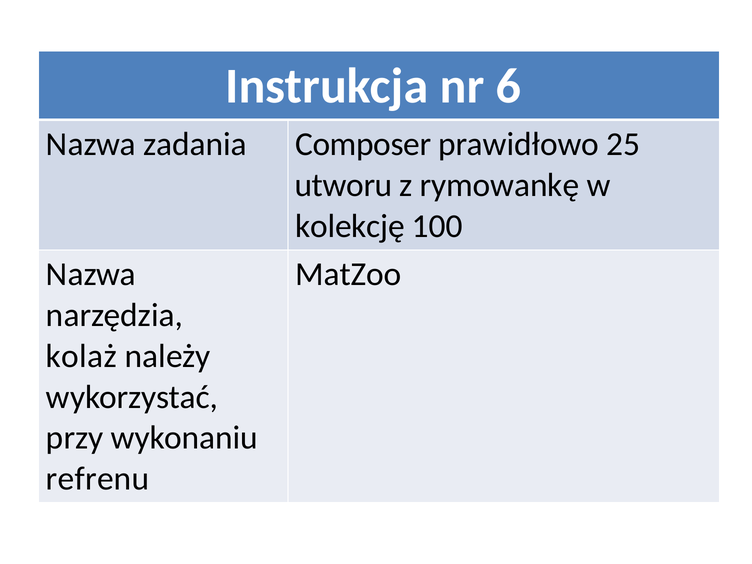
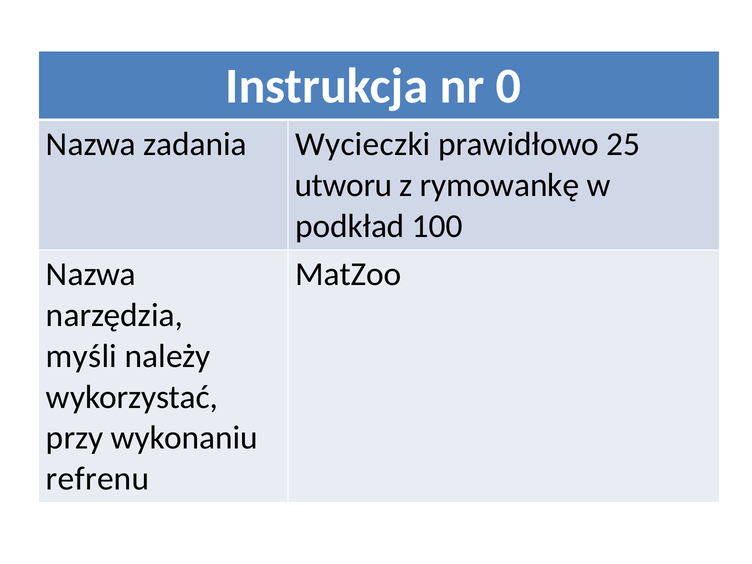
6: 6 -> 0
Composer: Composer -> Wycieczki
kolekcję: kolekcję -> podkład
kolaż: kolaż -> myśli
